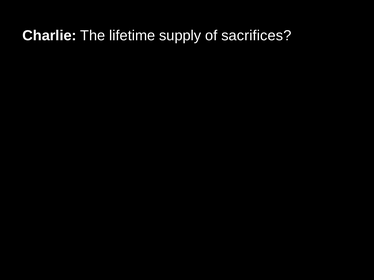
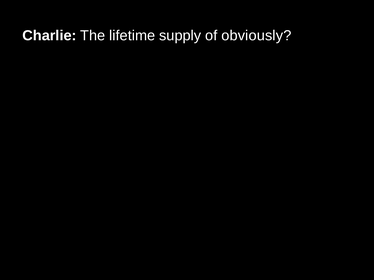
sacrifices: sacrifices -> obviously
